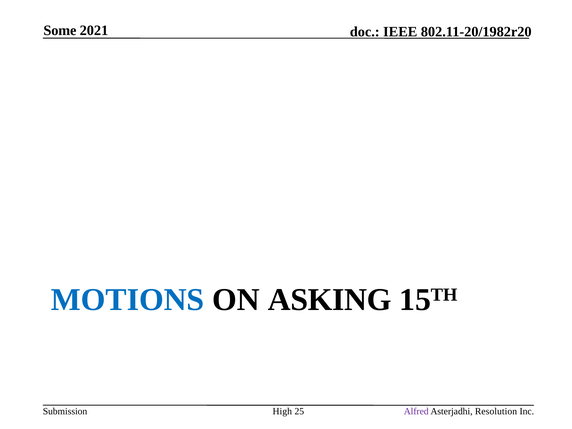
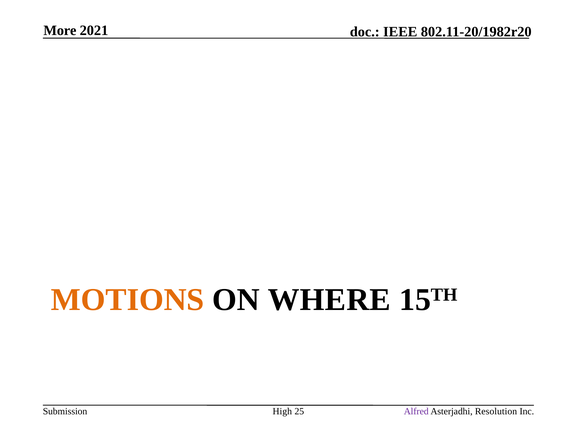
Some: Some -> More
MOTIONS colour: blue -> orange
ASKING: ASKING -> WHERE
